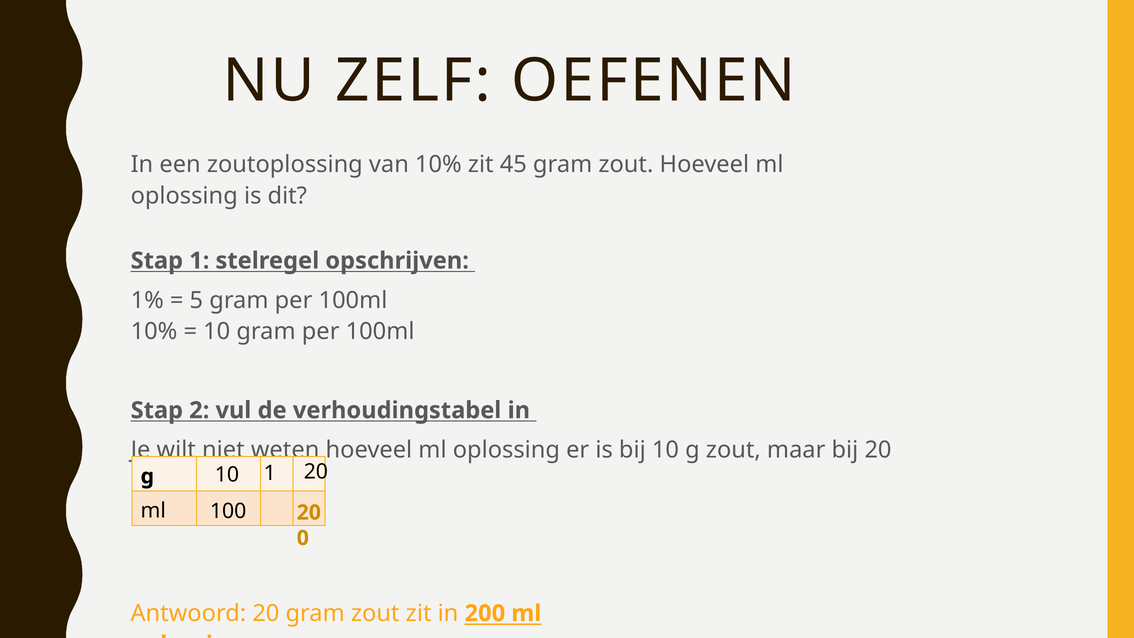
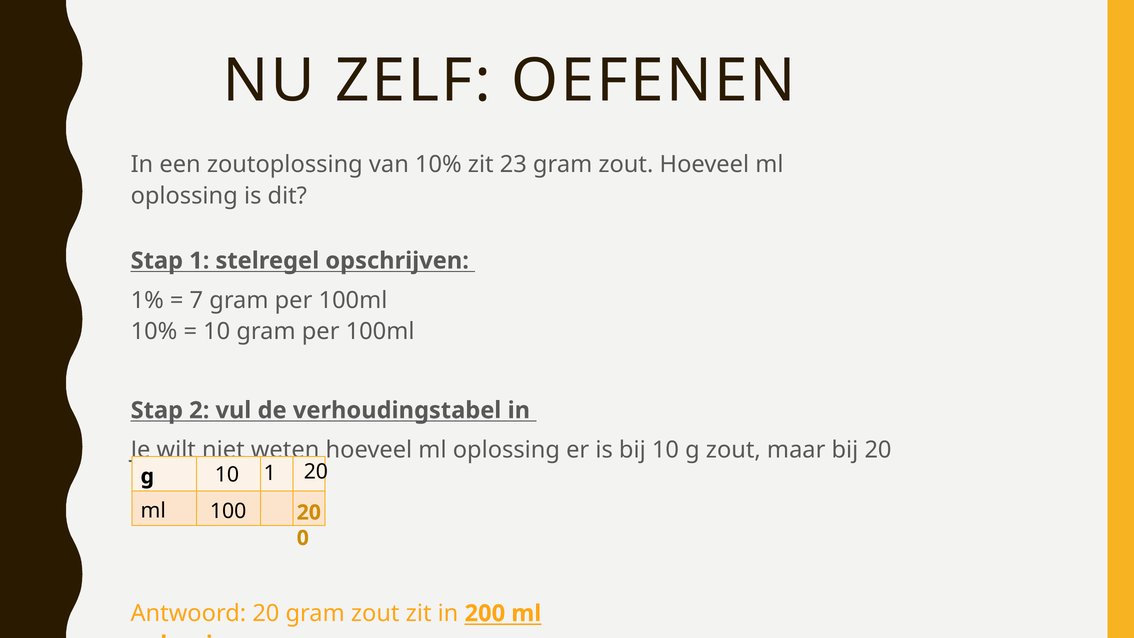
45: 45 -> 23
5: 5 -> 7
